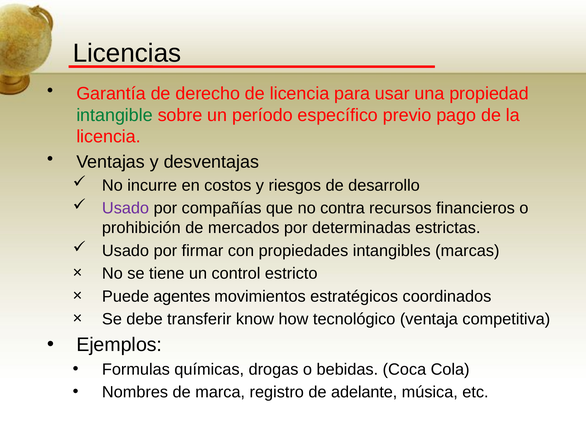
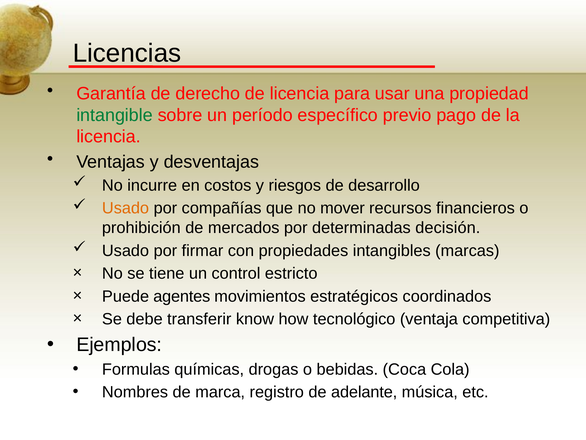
Usado at (126, 208) colour: purple -> orange
contra: contra -> mover
estrictas: estrictas -> decisión
